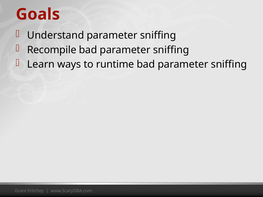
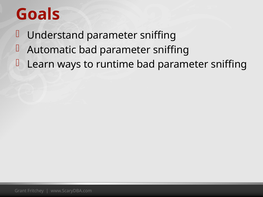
Recompile: Recompile -> Automatic
